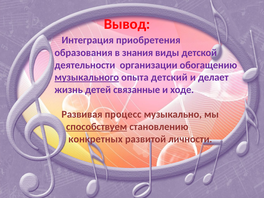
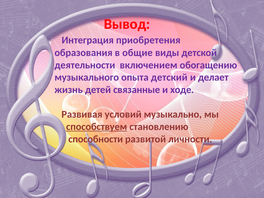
знания: знания -> общие
организации: организации -> включением
музыкального underline: present -> none
процесс: процесс -> условий
конкретных: конкретных -> способности
